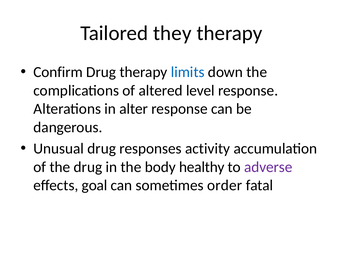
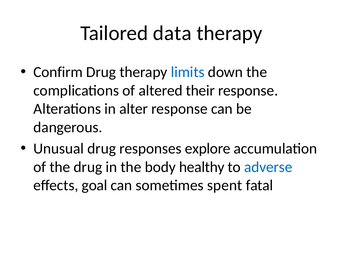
they: they -> data
level: level -> their
activity: activity -> explore
adverse colour: purple -> blue
order: order -> spent
